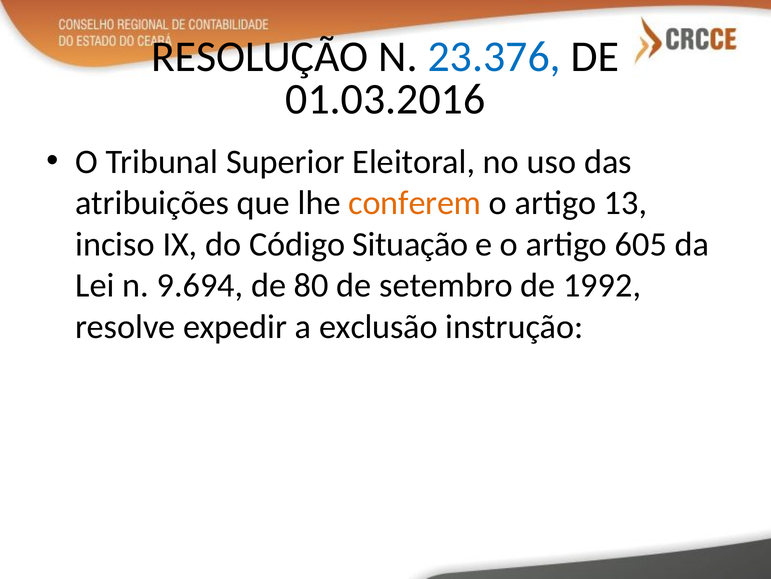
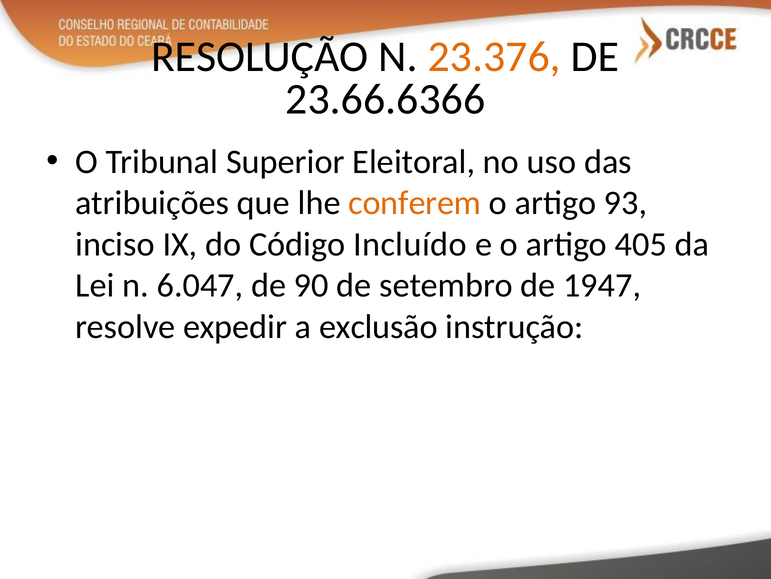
23.376 colour: blue -> orange
01.03.2016: 01.03.2016 -> 23.66.6366
13: 13 -> 93
Situação: Situação -> Incluído
605: 605 -> 405
9.694: 9.694 -> 6.047
80: 80 -> 90
1992: 1992 -> 1947
